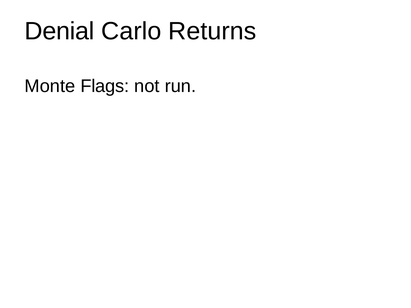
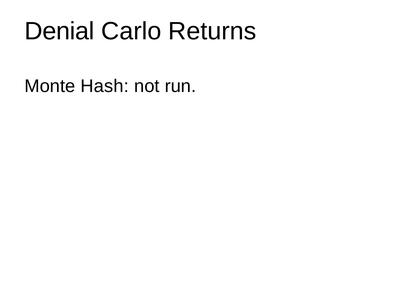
Flags: Flags -> Hash
